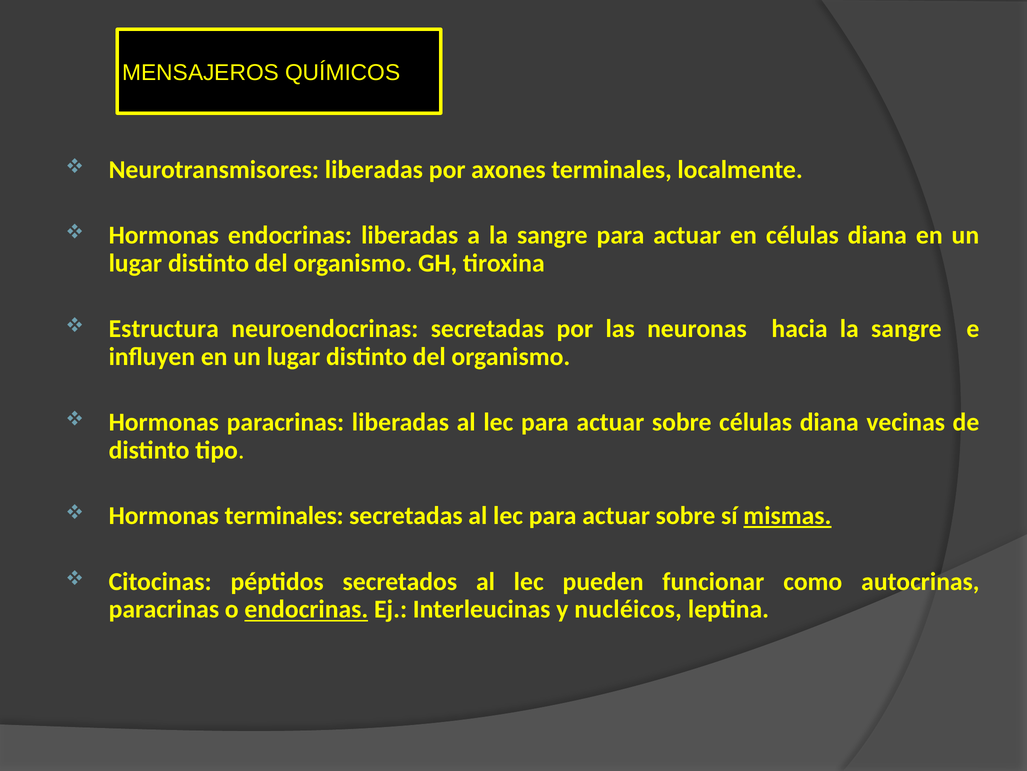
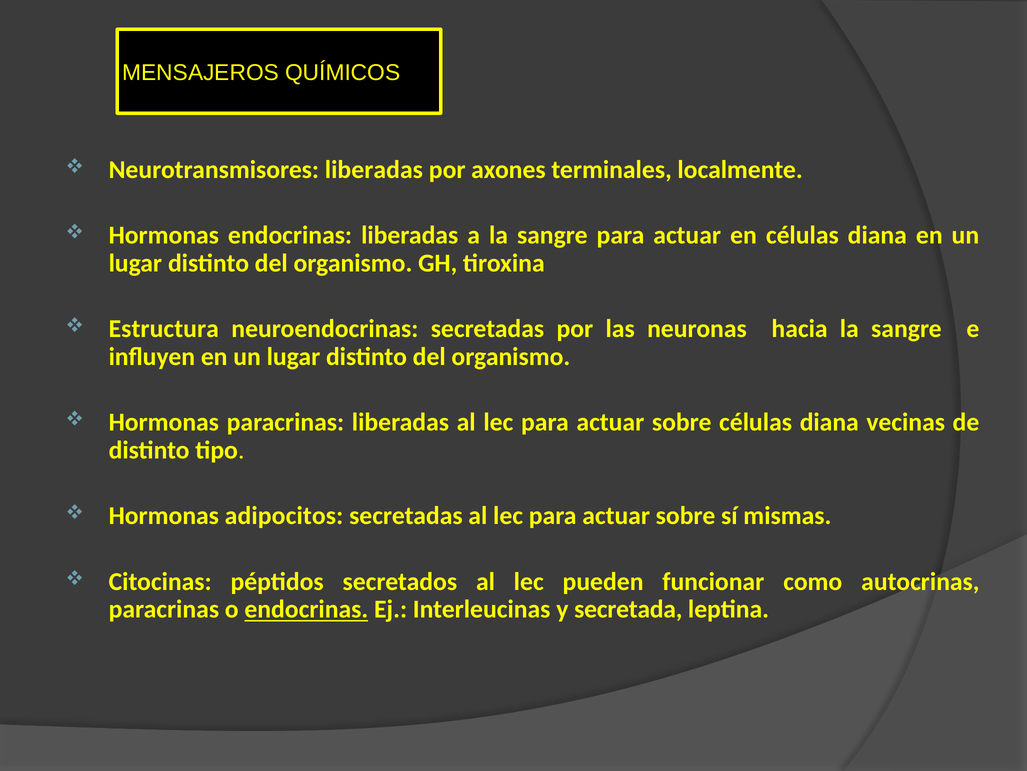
Hormonas terminales: terminales -> adipocitos
mismas underline: present -> none
nucléicos: nucléicos -> secretada
